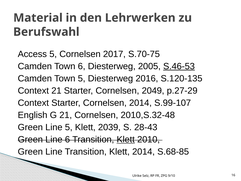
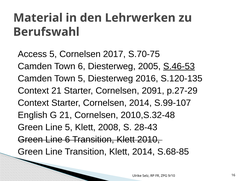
2049: 2049 -> 2091
2039: 2039 -> 2008
Klett at (126, 139) underline: present -> none
